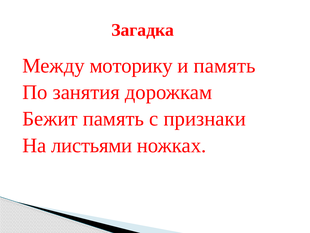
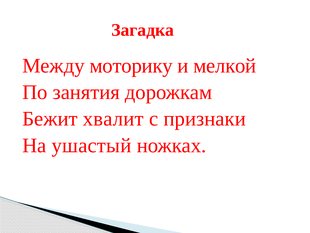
и память: память -> мелкой
Бежит память: память -> хвалит
листьями: листьями -> ушастый
